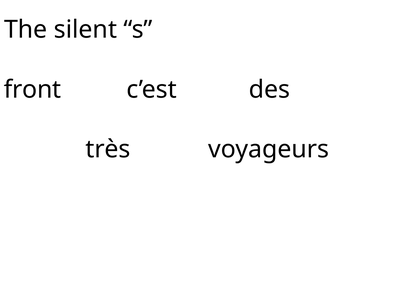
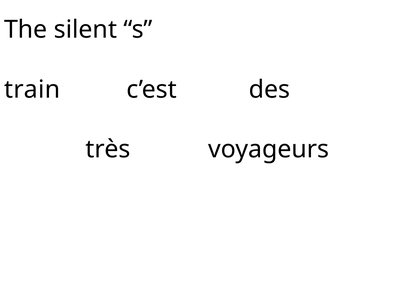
front: front -> train
